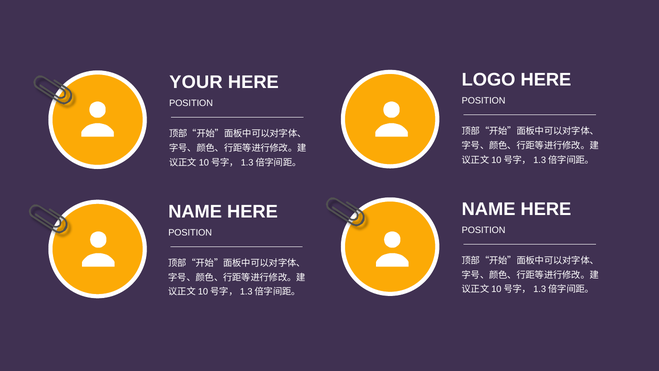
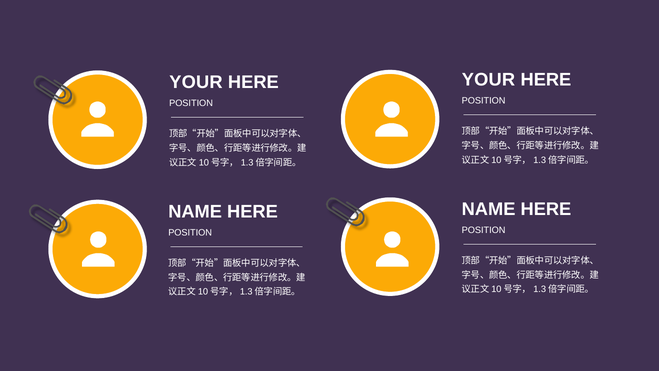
LOGO at (489, 80): LOGO -> YOUR
